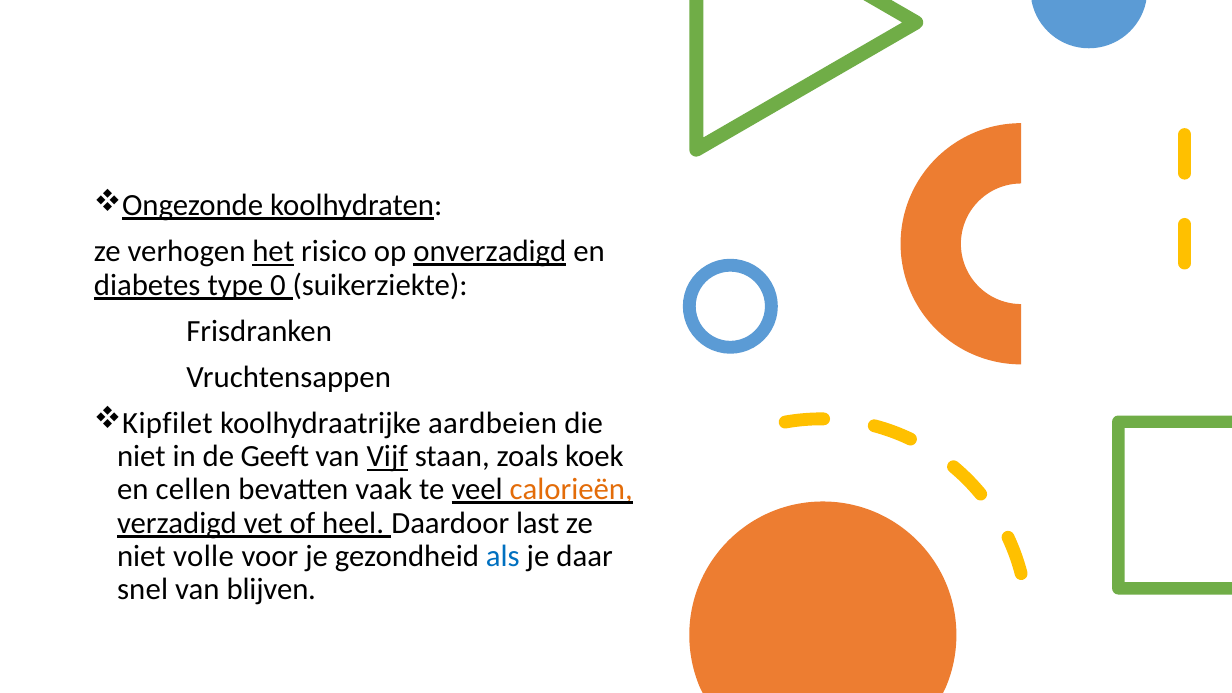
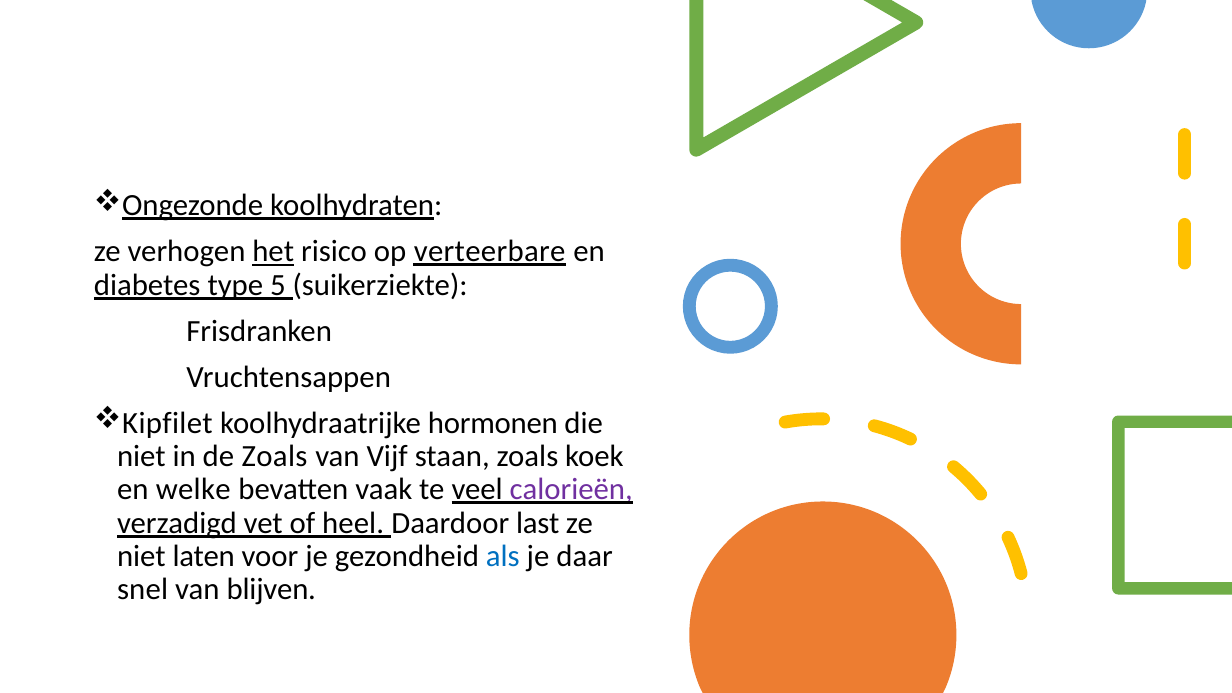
onverzadigd: onverzadigd -> verteerbare
0: 0 -> 5
aardbeien: aardbeien -> hormonen
de Geeft: Geeft -> Zoals
Vijf underline: present -> none
cellen: cellen -> welke
calorieën colour: orange -> purple
volle: volle -> laten
